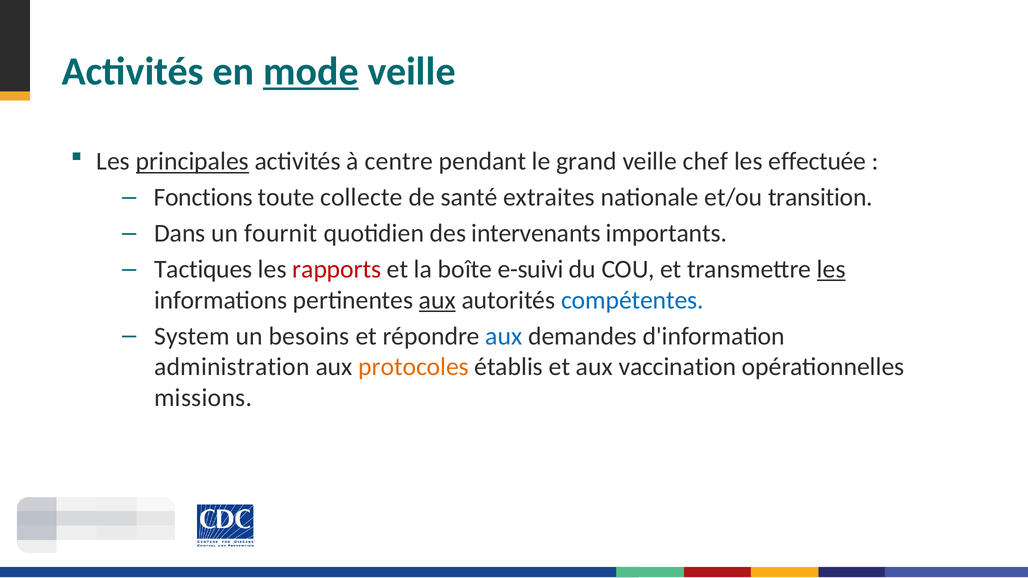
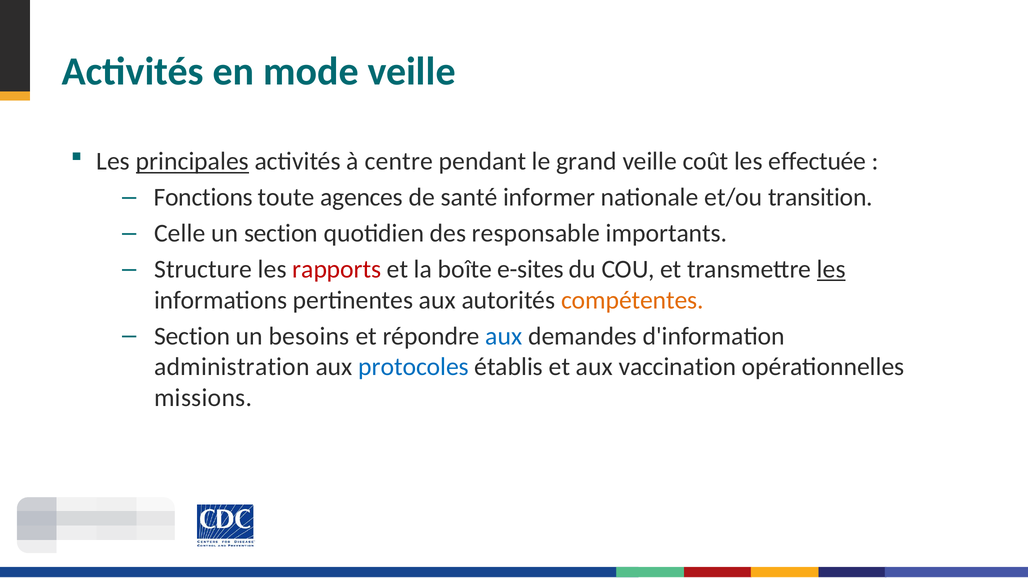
mode underline: present -> none
chef: chef -> coût
collecte: collecte -> agences
extraites: extraites -> informer
Dans: Dans -> Celle
un fournit: fournit -> section
intervenants: intervenants -> responsable
Tactiques: Tactiques -> Structure
e-suivi: e-suivi -> e-sites
aux at (437, 300) underline: present -> none
compétentes colour: blue -> orange
System at (192, 336): System -> Section
protocoles colour: orange -> blue
